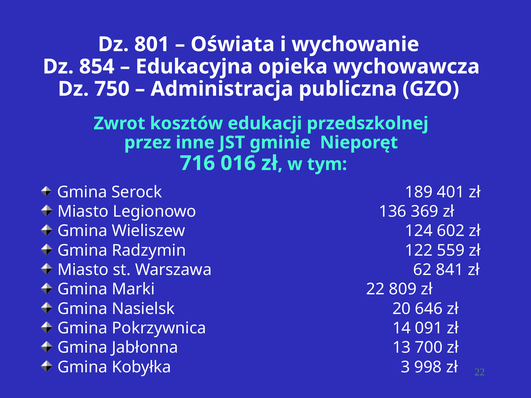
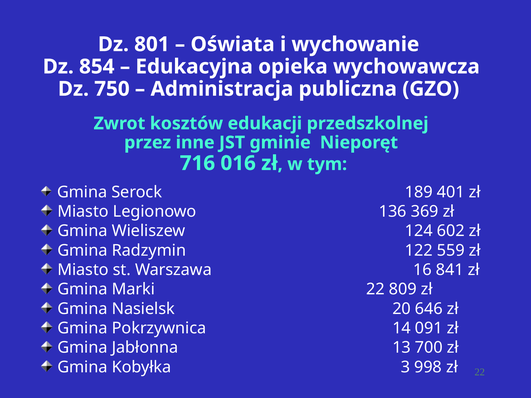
62: 62 -> 16
